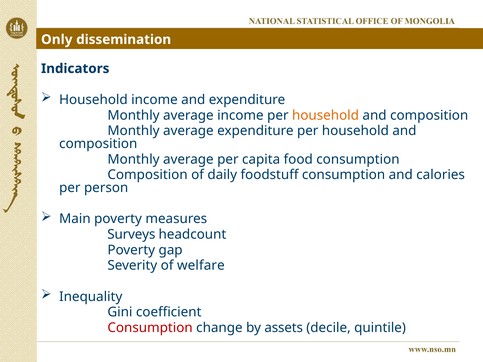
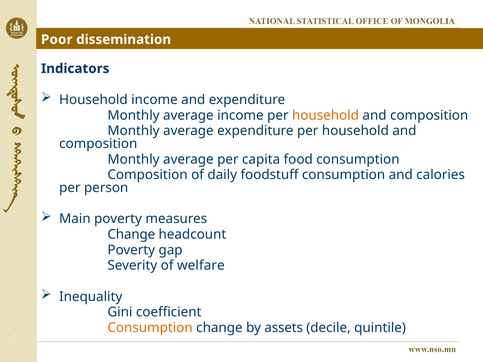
Only: Only -> Poor
Surveys at (131, 235): Surveys -> Change
Consumption at (150, 328) colour: red -> orange
